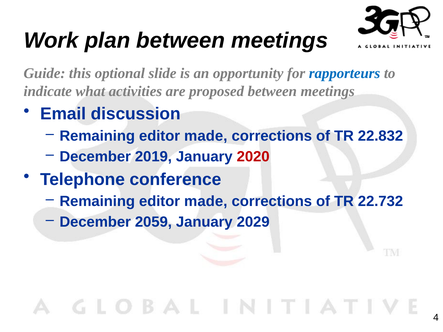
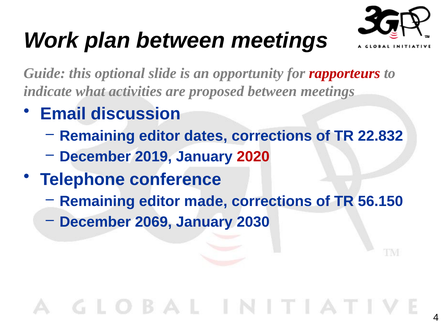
rapporteurs colour: blue -> red
made at (206, 136): made -> dates
22.732: 22.732 -> 56.150
2059: 2059 -> 2069
2029: 2029 -> 2030
